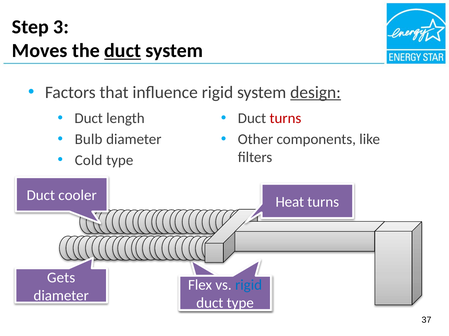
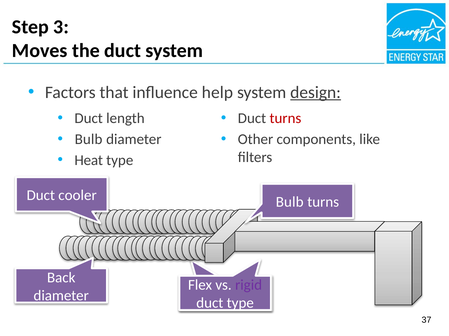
duct at (123, 51) underline: present -> none
influence rigid: rigid -> help
Cold: Cold -> Heat
Heat at (290, 202): Heat -> Bulb
Gets: Gets -> Back
rigid at (249, 286) colour: blue -> purple
